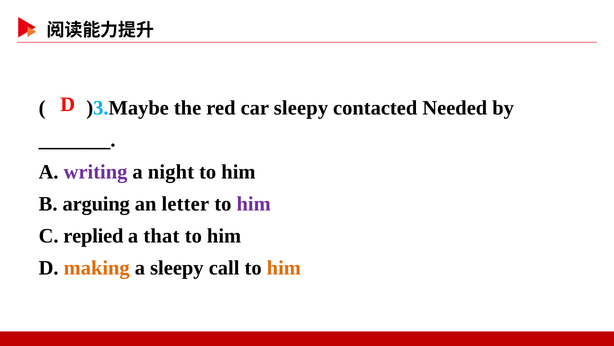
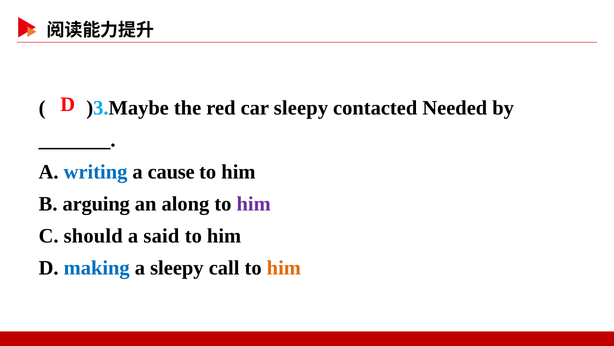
writing colour: purple -> blue
night: night -> cause
letter: letter -> along
replied: replied -> should
that: that -> said
making colour: orange -> blue
